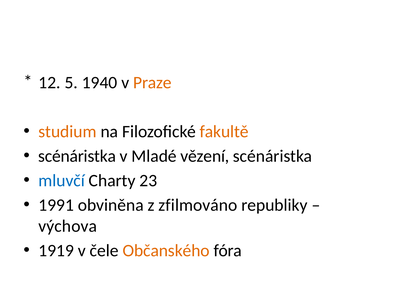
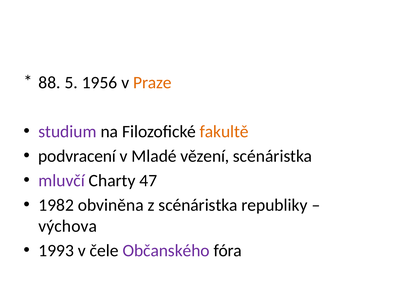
12: 12 -> 88
1940: 1940 -> 1956
studium colour: orange -> purple
scénáristka at (77, 156): scénáristka -> podvracení
mluvčí colour: blue -> purple
23: 23 -> 47
1991: 1991 -> 1982
z zfilmováno: zfilmováno -> scénáristka
1919: 1919 -> 1993
Občanského colour: orange -> purple
